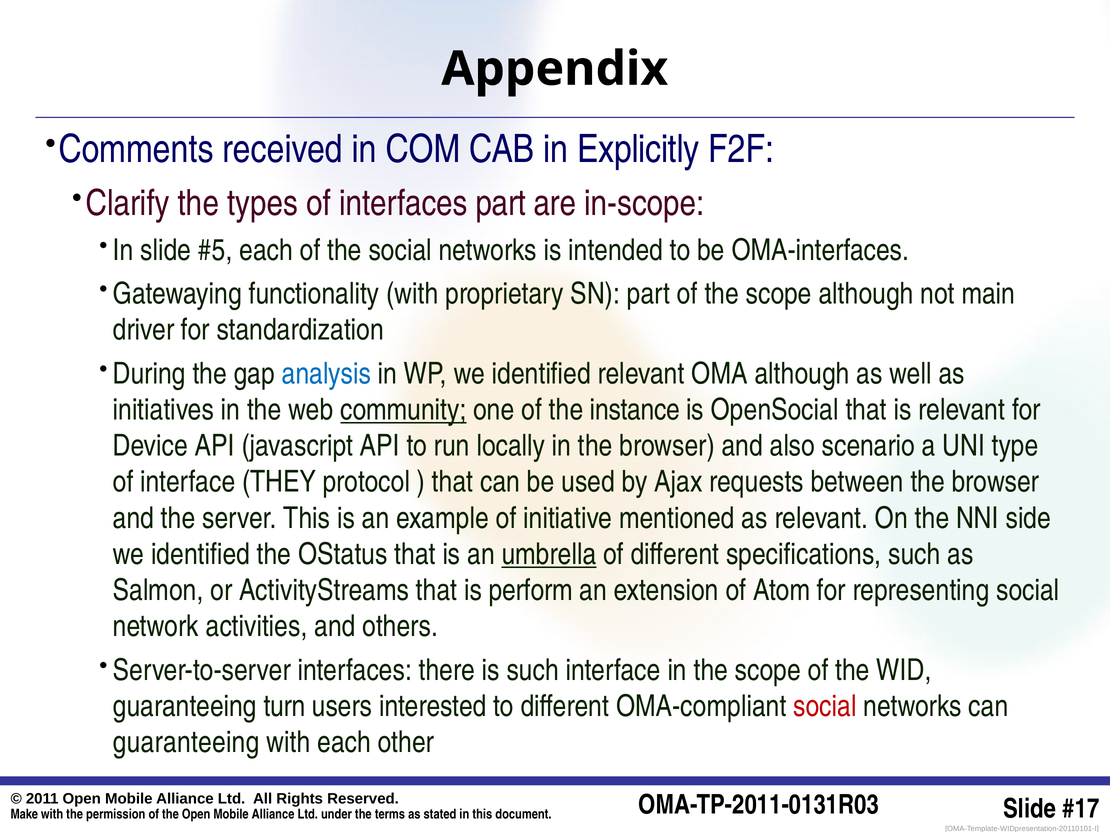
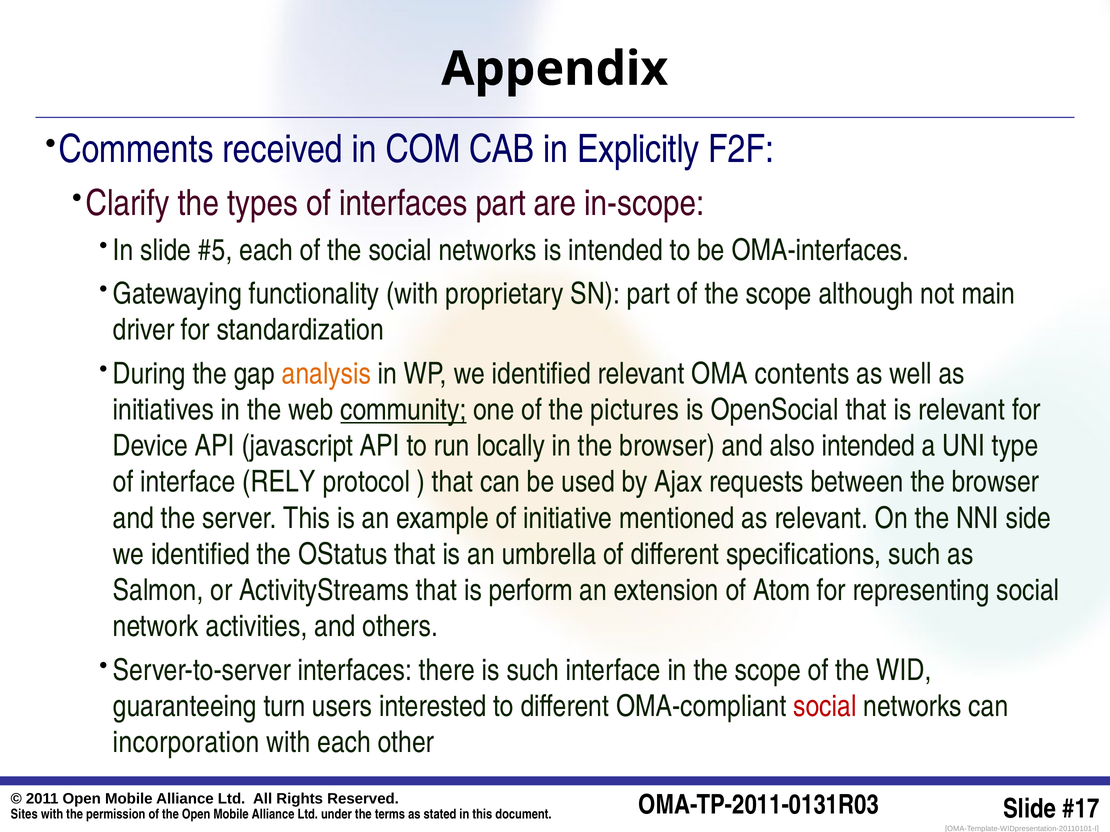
analysis colour: blue -> orange
OMA although: although -> contents
instance: instance -> pictures
also scenario: scenario -> intended
THEY: THEY -> RELY
umbrella underline: present -> none
guaranteeing at (186, 743): guaranteeing -> incorporation
Make: Make -> Sites
